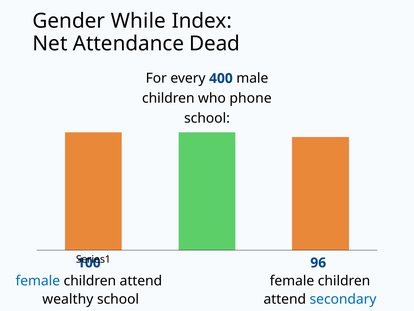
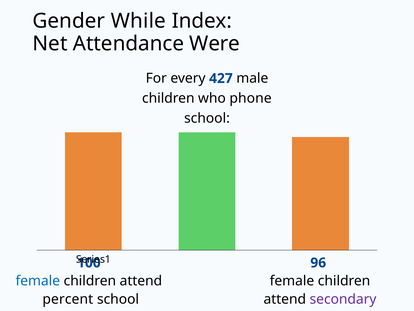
Dead: Dead -> Were
400: 400 -> 427
wealthy: wealthy -> percent
secondary colour: blue -> purple
